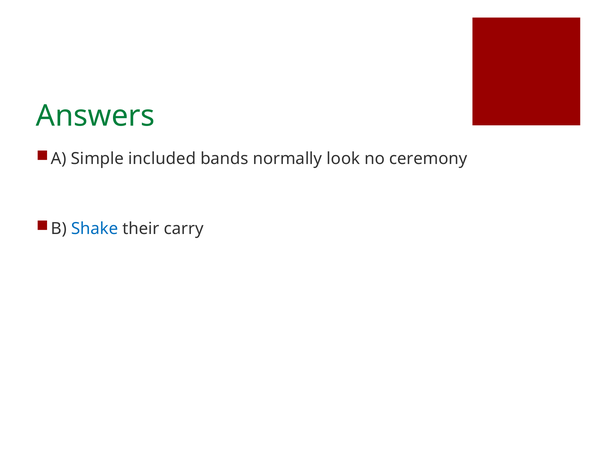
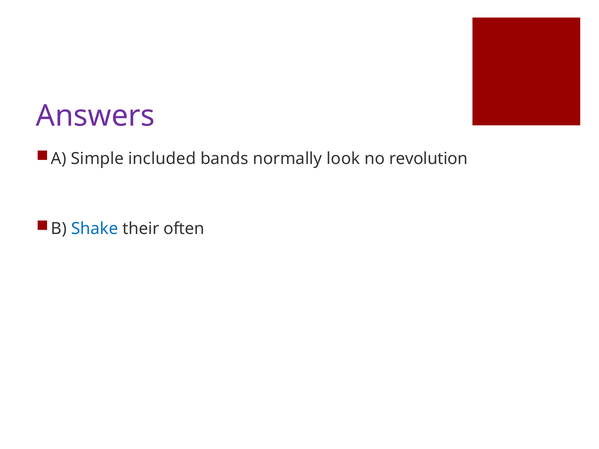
Answers colour: green -> purple
ceremony: ceremony -> revolution
carry: carry -> often
